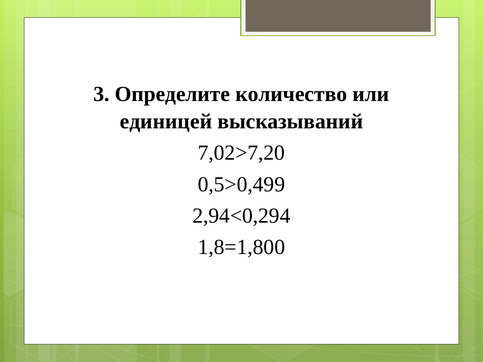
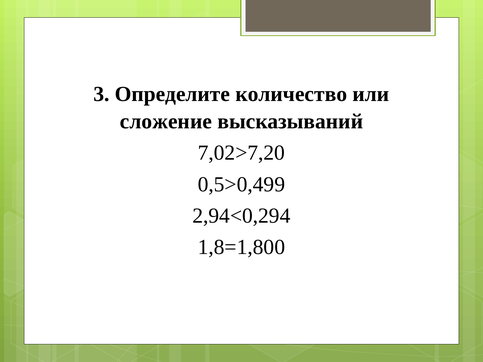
единицей: единицей -> сложение
